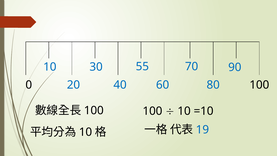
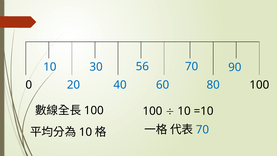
55: 55 -> 56
19 at (202, 129): 19 -> 70
